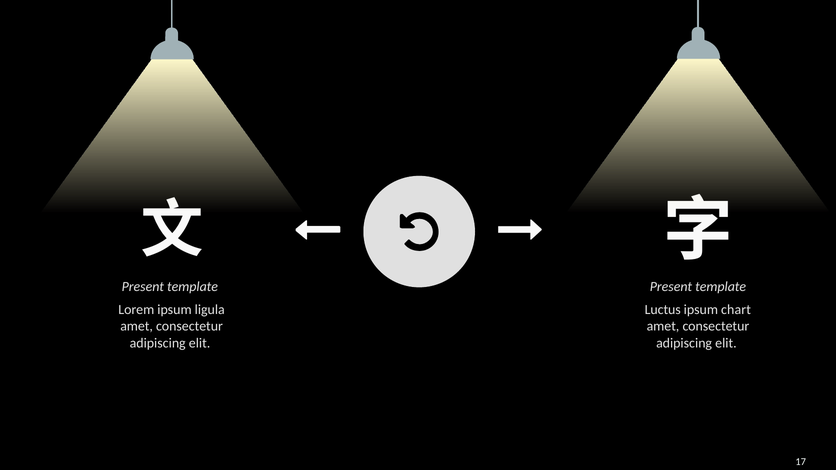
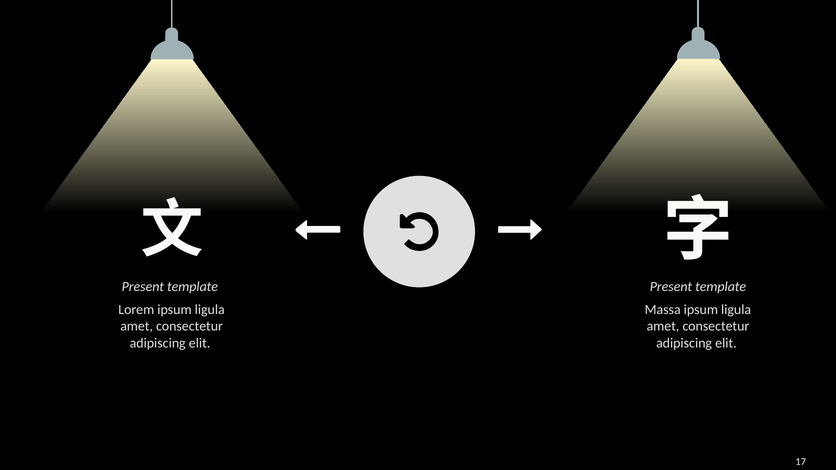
Luctus: Luctus -> Massa
chart at (736, 310): chart -> ligula
